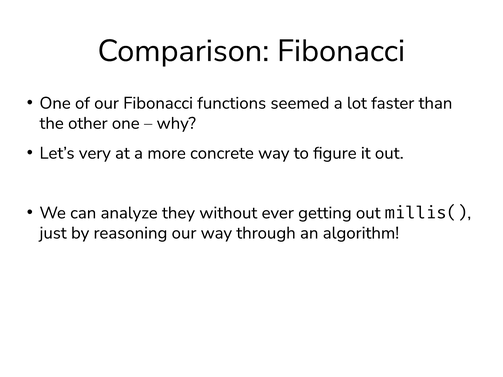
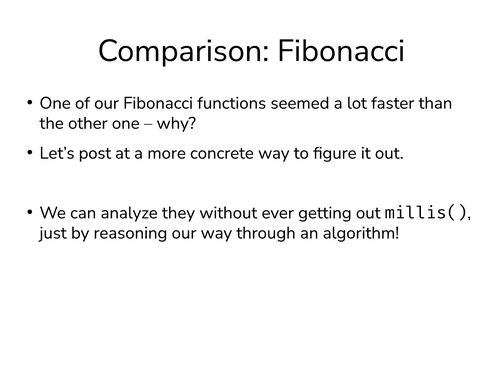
very: very -> post
